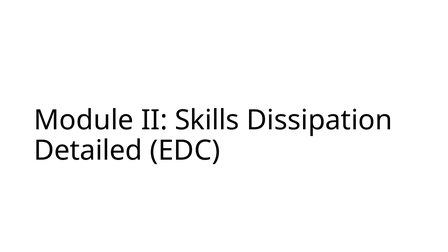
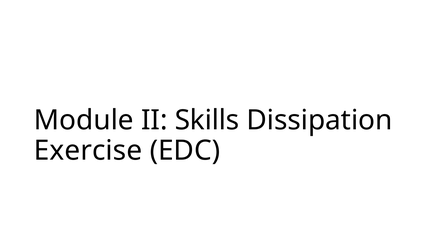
Detailed: Detailed -> Exercise
